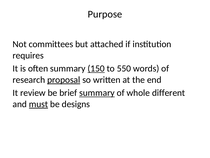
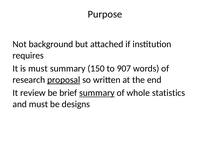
committees: committees -> background
is often: often -> must
150 underline: present -> none
550: 550 -> 907
different: different -> statistics
must at (38, 104) underline: present -> none
